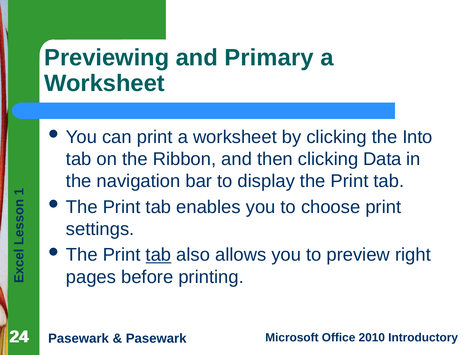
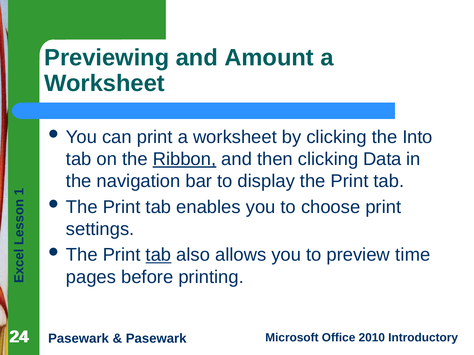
Primary: Primary -> Amount
Ribbon underline: none -> present
right: right -> time
